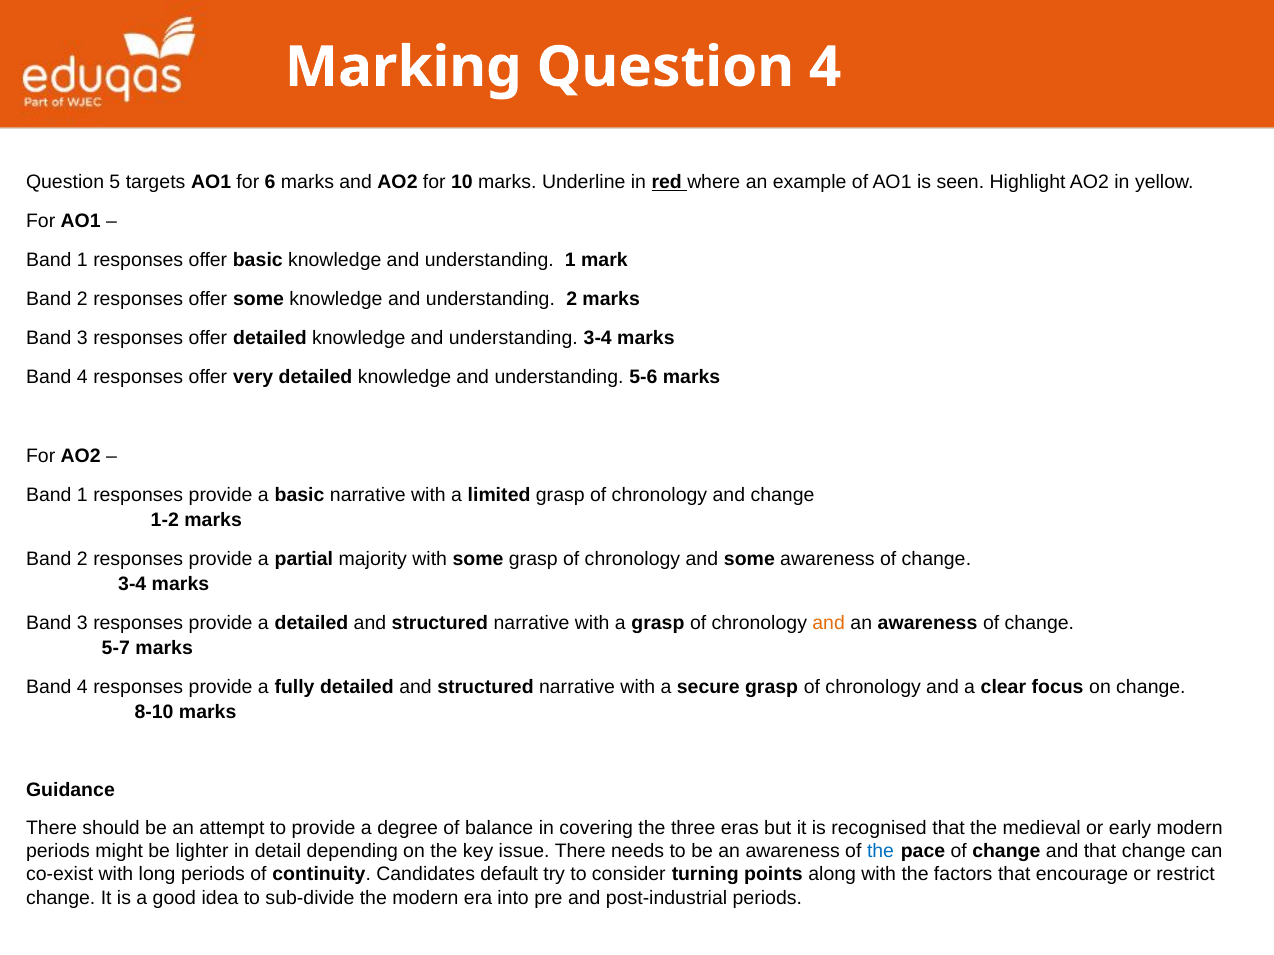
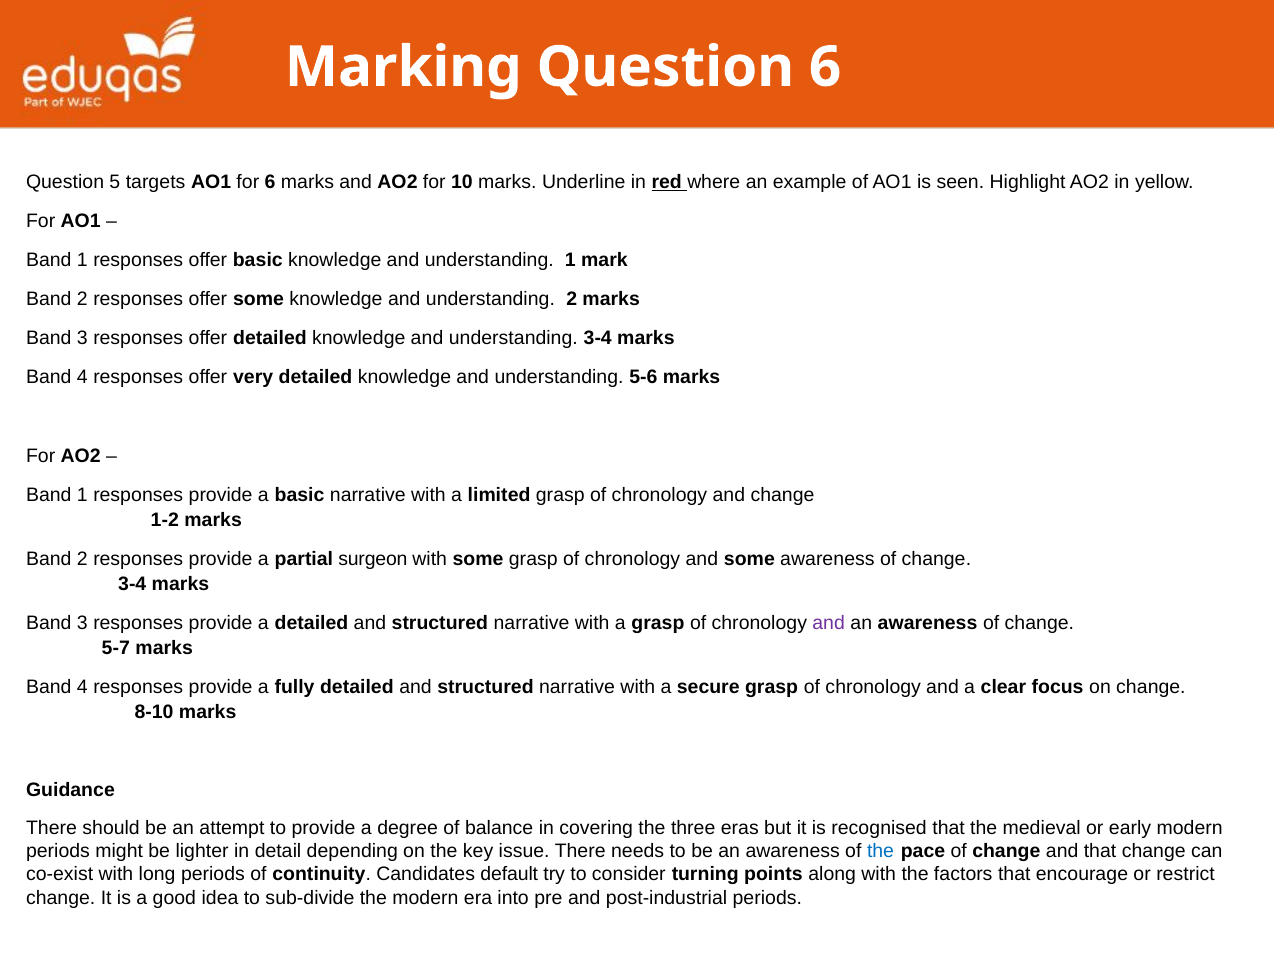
Question 4: 4 -> 6
majority: majority -> surgeon
and at (829, 623) colour: orange -> purple
